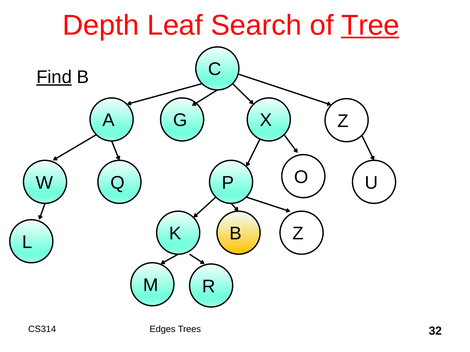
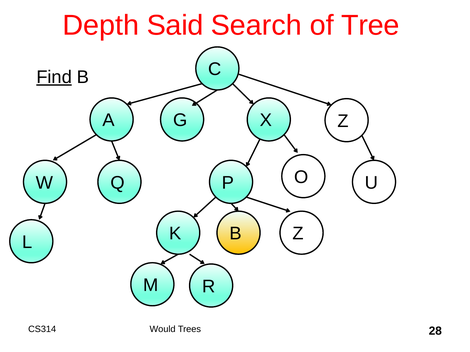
Leaf: Leaf -> Said
Tree underline: present -> none
Edges: Edges -> Would
32: 32 -> 28
